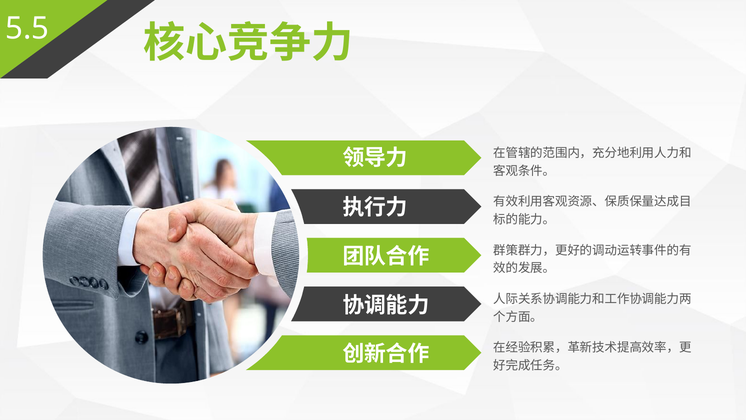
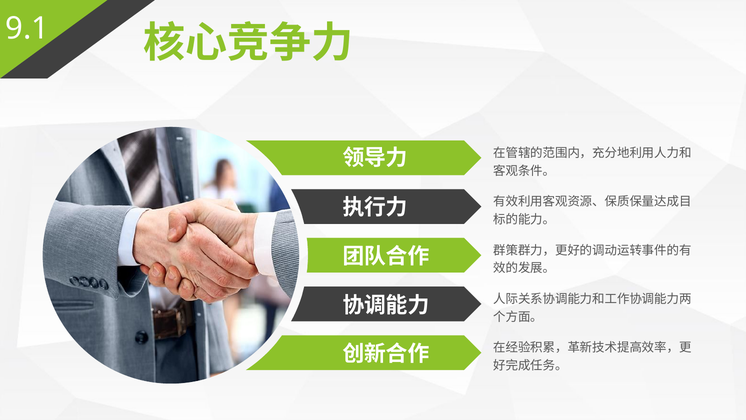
5.5: 5.5 -> 9.1
